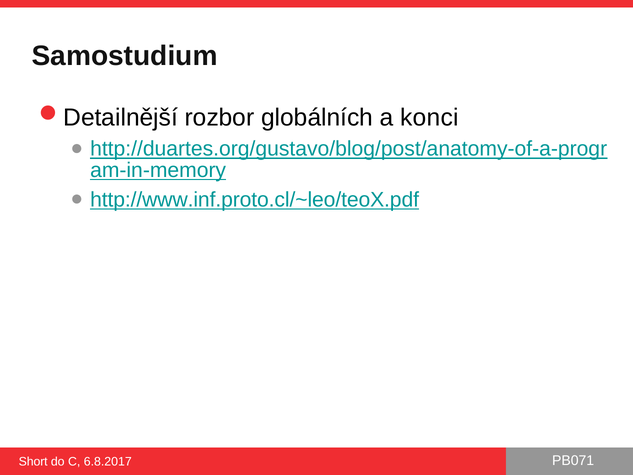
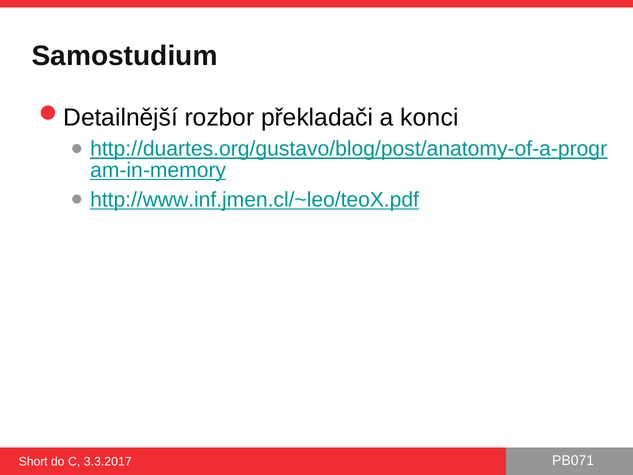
globálních: globálních -> překladači
http://www.inf.proto.cl/~leo/teoX.pdf: http://www.inf.proto.cl/~leo/teoX.pdf -> http://www.inf.jmen.cl/~leo/teoX.pdf
6.8.2017: 6.8.2017 -> 3.3.2017
